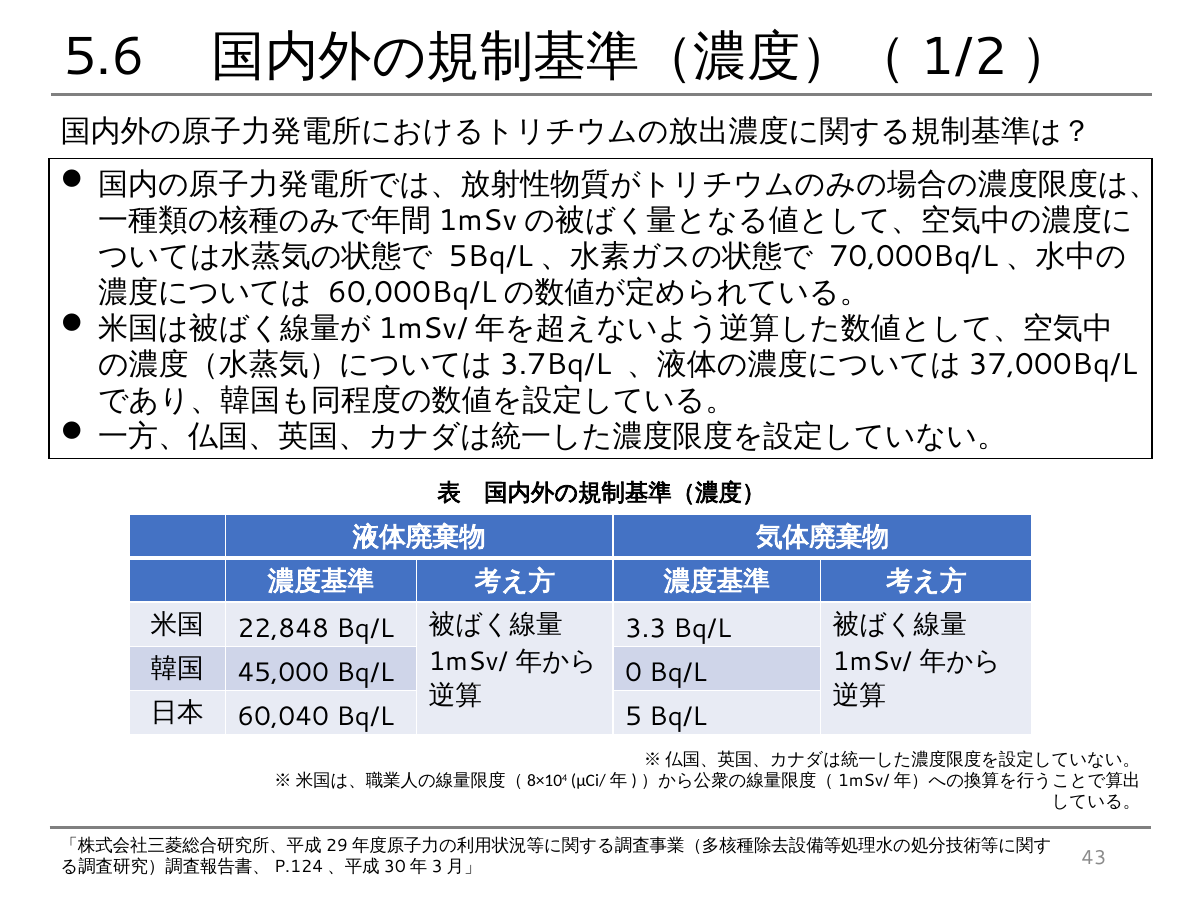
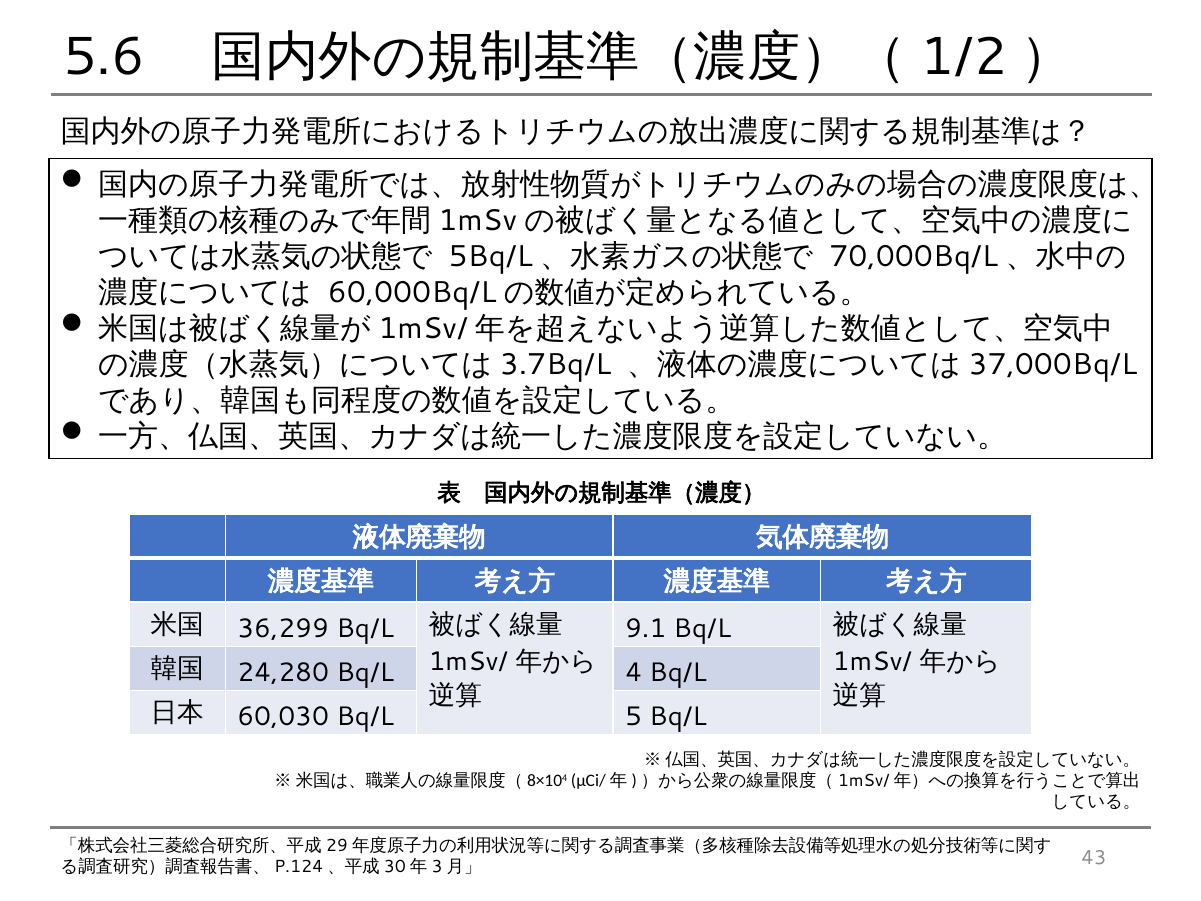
22,848: 22,848 -> 36,299
3.3: 3.3 -> 9.1
45,000: 45,000 -> 24,280
0: 0 -> 4
60,040: 60,040 -> 60,030
